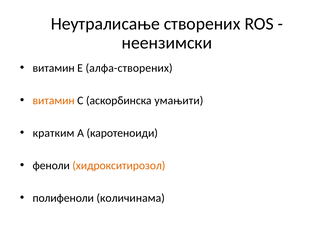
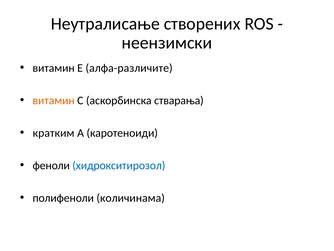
алфа-створених: алфа-створених -> алфа-различите
умањити: умањити -> стварања
хидрокситирозол colour: orange -> blue
